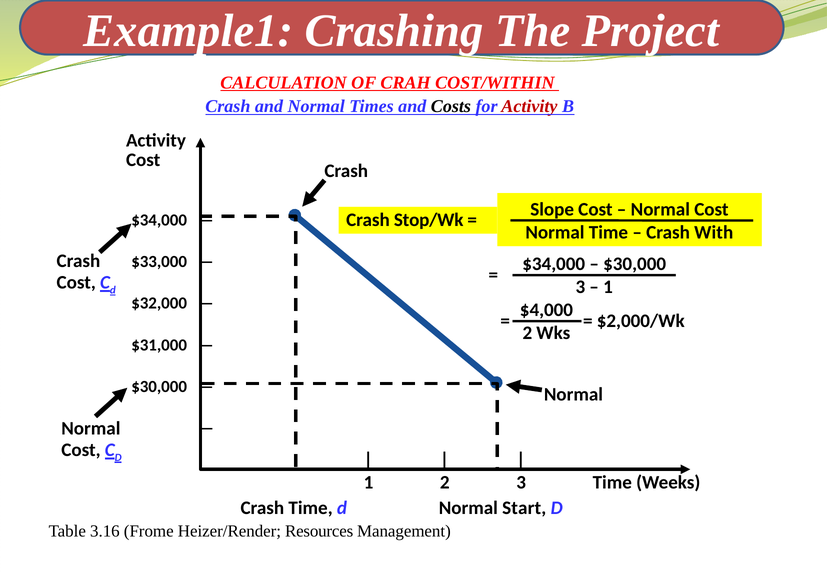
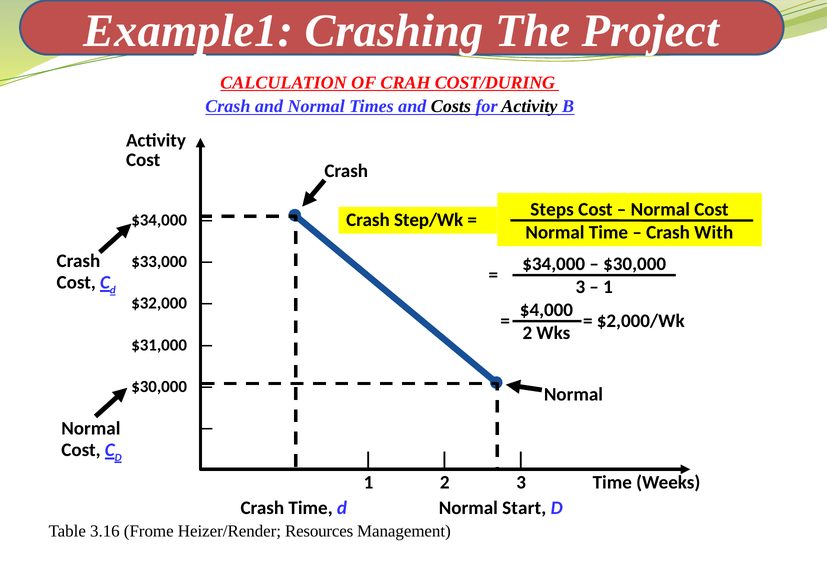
COST/WITHIN: COST/WITHIN -> COST/DURING
Activity at (529, 106) colour: red -> black
Slope: Slope -> Steps
Stop/Wk: Stop/Wk -> Step/Wk
